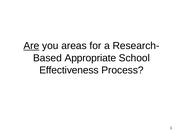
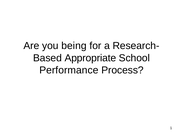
Are underline: present -> none
areas: areas -> being
Effectiveness: Effectiveness -> Performance
